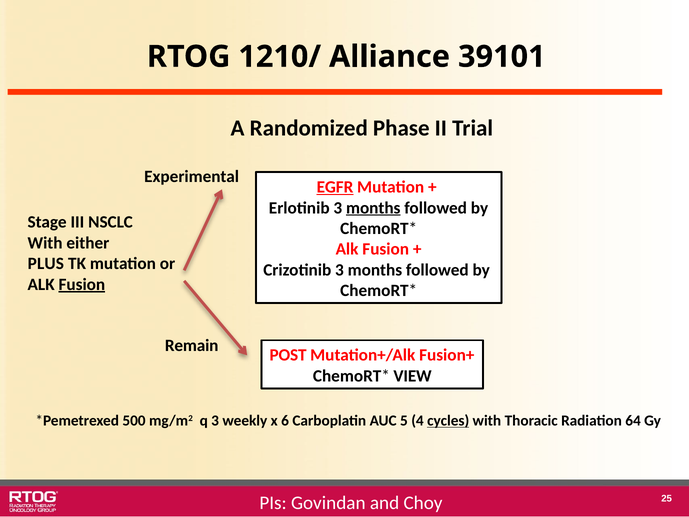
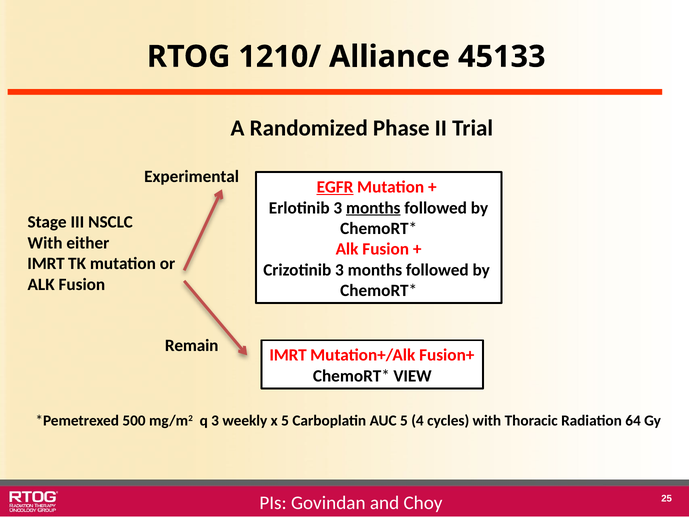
39101: 39101 -> 45133
PLUS at (46, 264): PLUS -> IMRT
Fusion at (82, 284) underline: present -> none
POST at (288, 355): POST -> IMRT
x 6: 6 -> 5
cycles underline: present -> none
